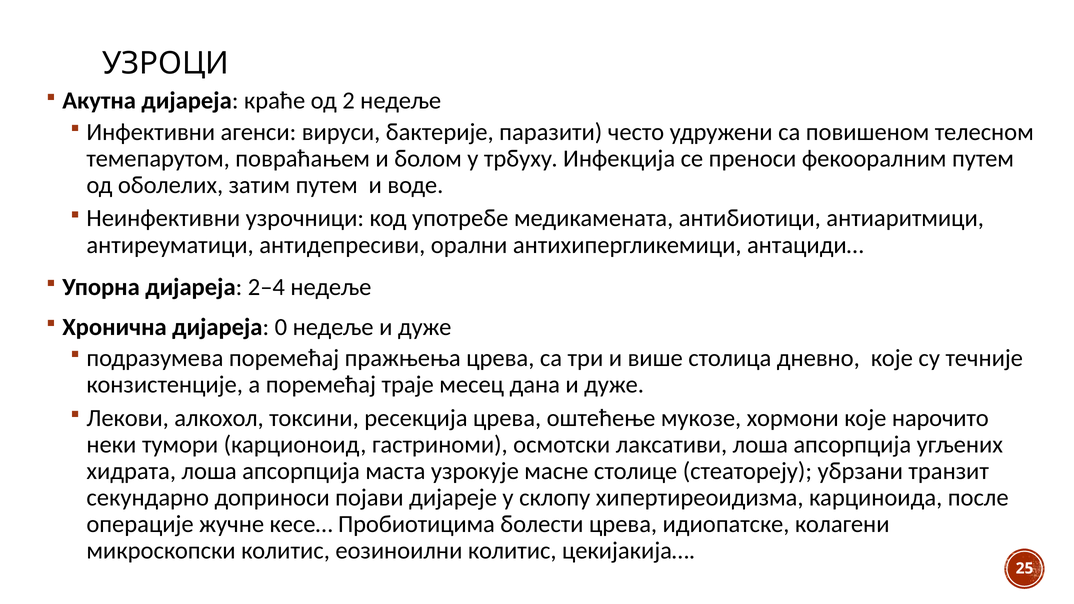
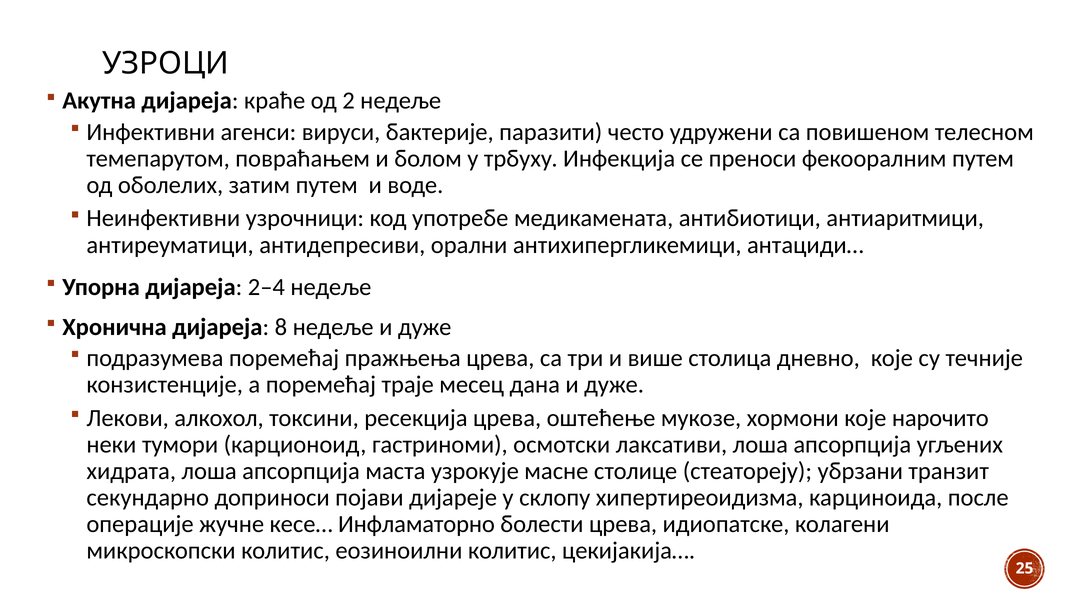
0: 0 -> 8
Пробиотицима: Пробиотицима -> Инфламаторнo
